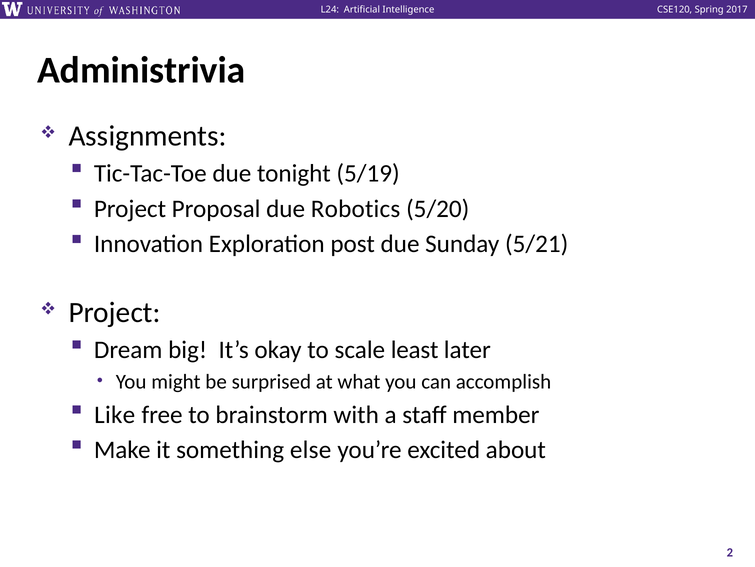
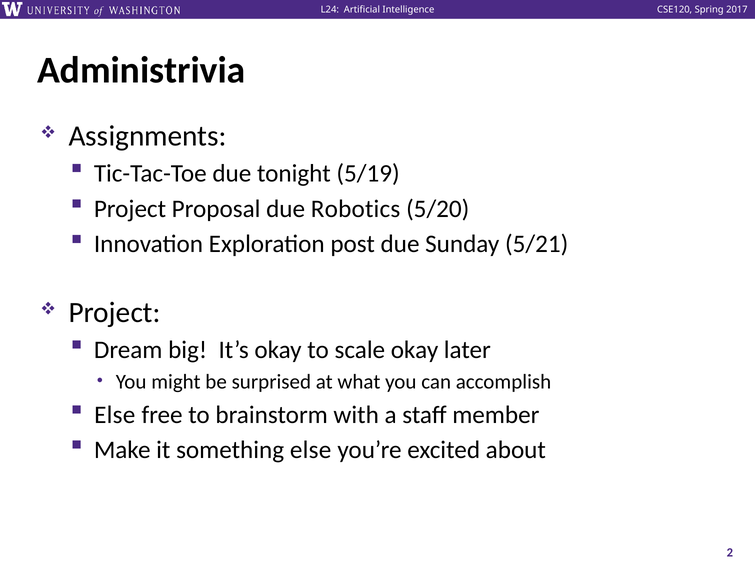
scale least: least -> okay
Like at (115, 414): Like -> Else
